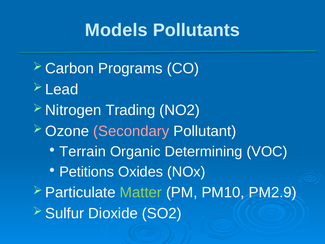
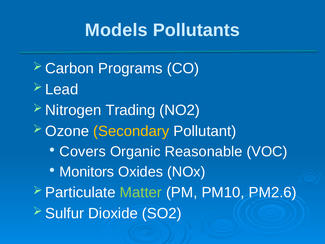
Secondary colour: pink -> yellow
Terrain: Terrain -> Covers
Determining: Determining -> Reasonable
Petitions: Petitions -> Monitors
PM2.9: PM2.9 -> PM2.6
